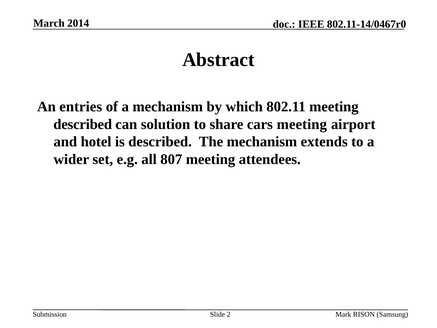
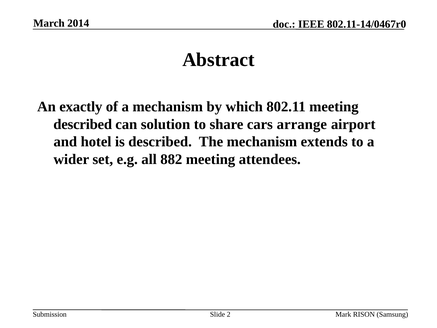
entries: entries -> exactly
cars meeting: meeting -> arrange
807: 807 -> 882
